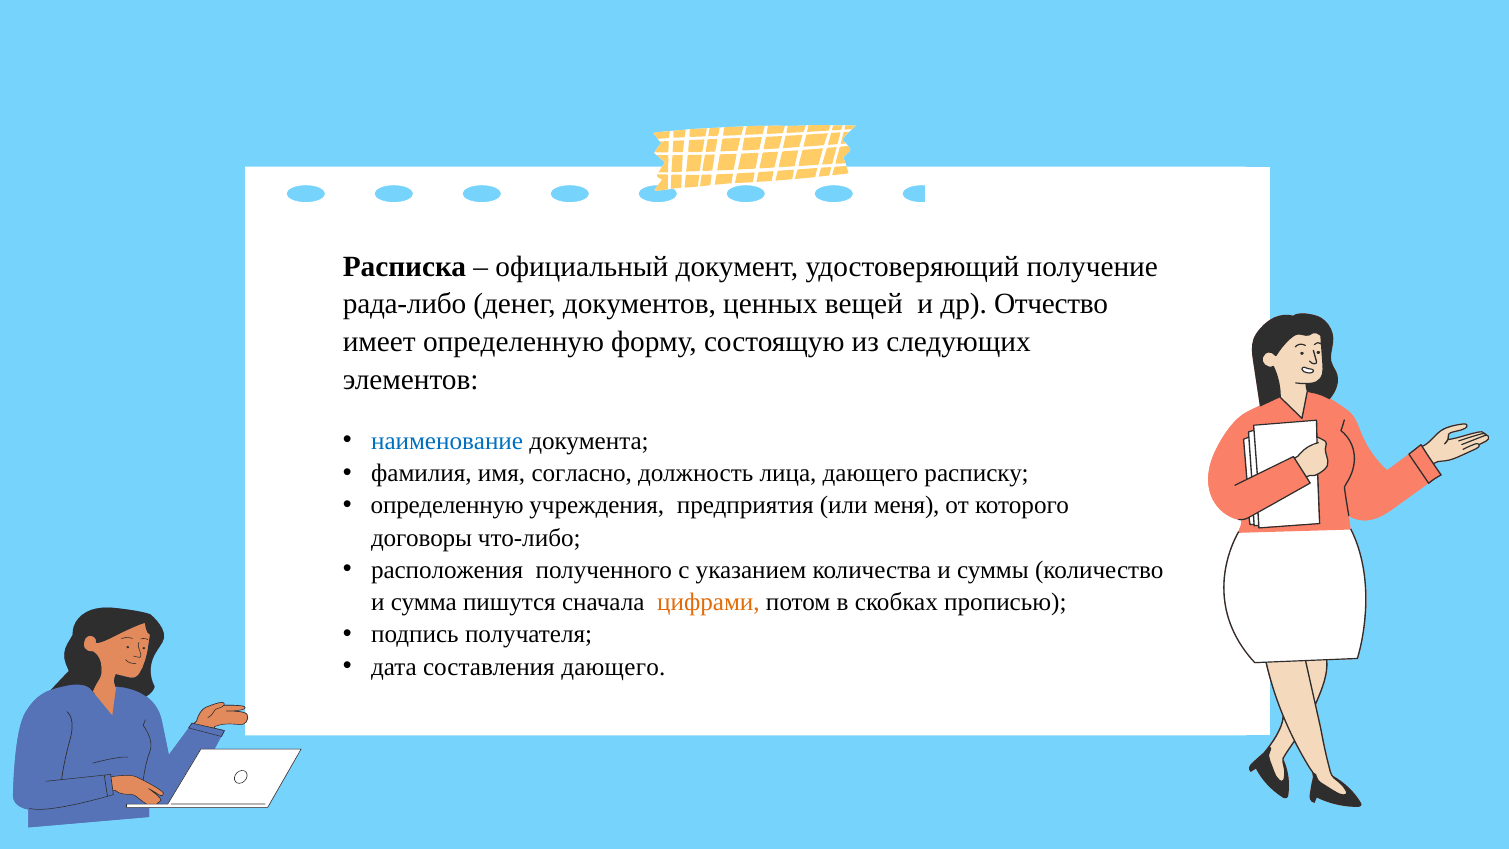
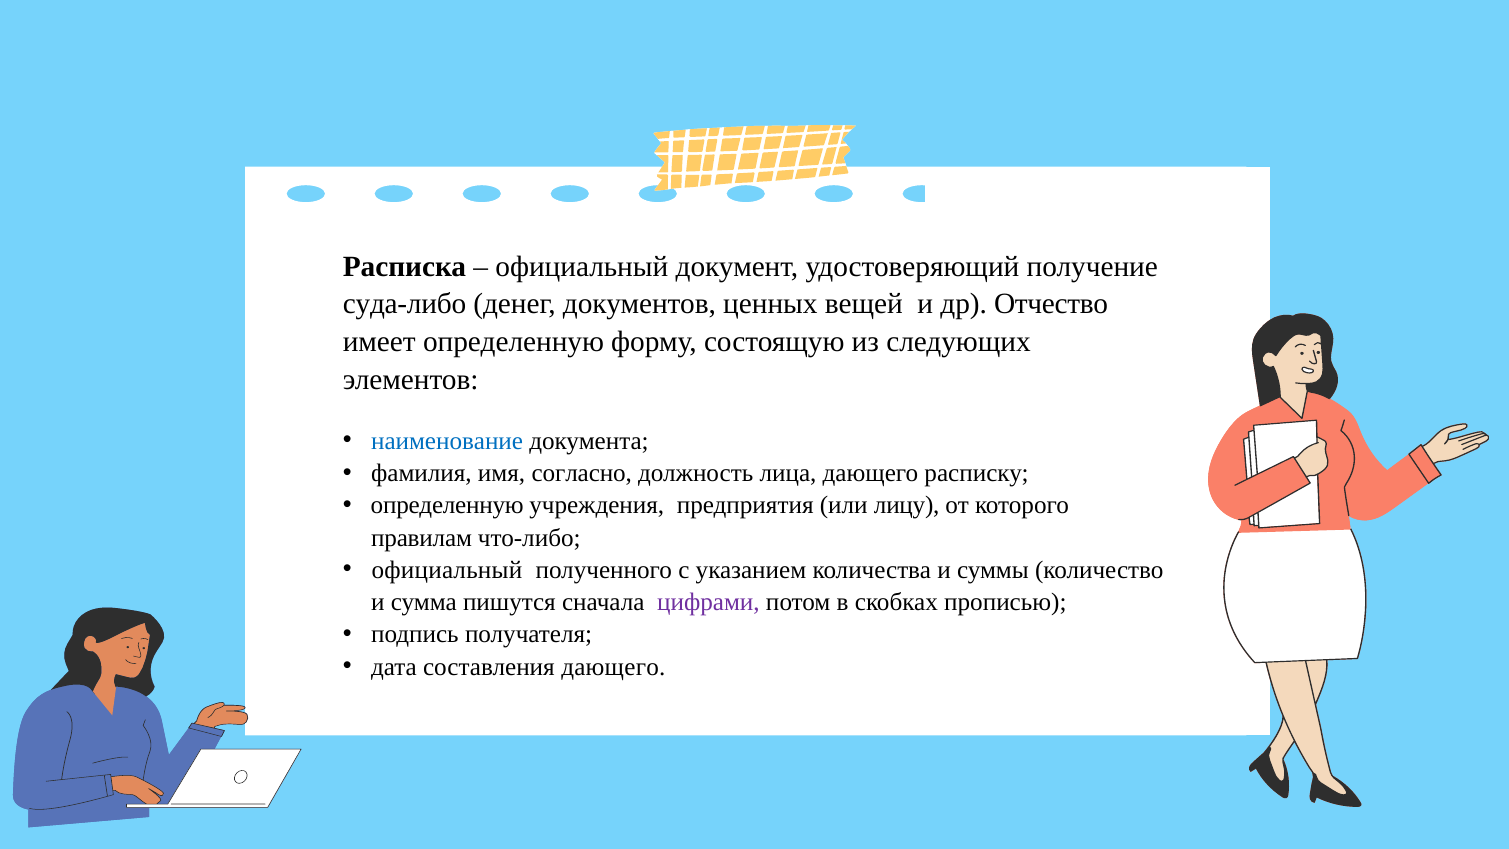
рада-либо: рада-либо -> суда-либо
меня: меня -> лицу
договоры: договоры -> правилам
расположения at (447, 570): расположения -> официальный
цифрами colour: orange -> purple
